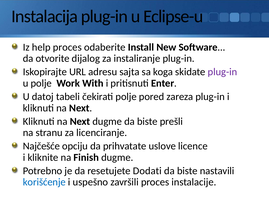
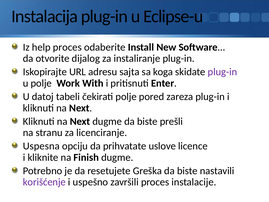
Najčešće: Najčešće -> Uspesna
Dodati: Dodati -> Greška
korišćenje colour: blue -> purple
